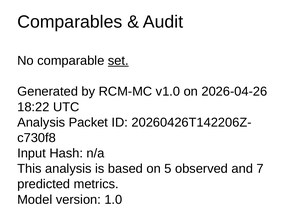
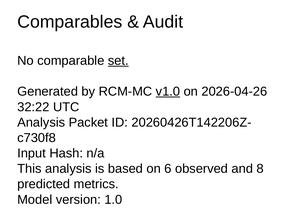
v1.0 underline: none -> present
18:22: 18:22 -> 32:22
5: 5 -> 6
7: 7 -> 8
